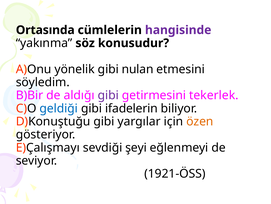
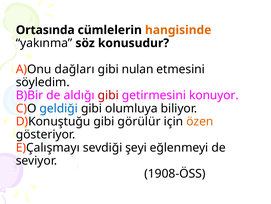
hangisinde colour: purple -> orange
yönelik: yönelik -> dağları
gibi at (108, 95) colour: purple -> red
tekerlek: tekerlek -> konuyor
ifadelerin: ifadelerin -> olumluya
yargılar: yargılar -> görülür
1921-ÖSS: 1921-ÖSS -> 1908-ÖSS
